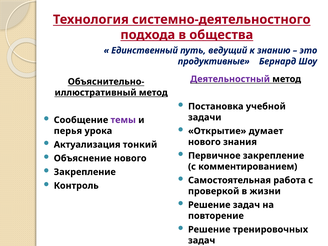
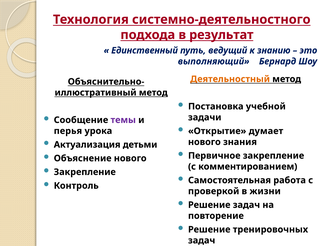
общества: общества -> результат
продуктивные: продуктивные -> выполняющий
Деятельностный colour: purple -> orange
тонкий: тонкий -> детьми
